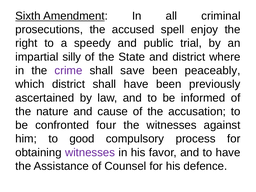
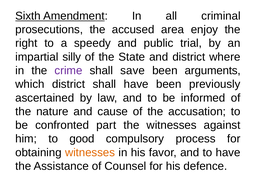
spell: spell -> area
peaceably: peaceably -> arguments
four: four -> part
witnesses at (90, 152) colour: purple -> orange
